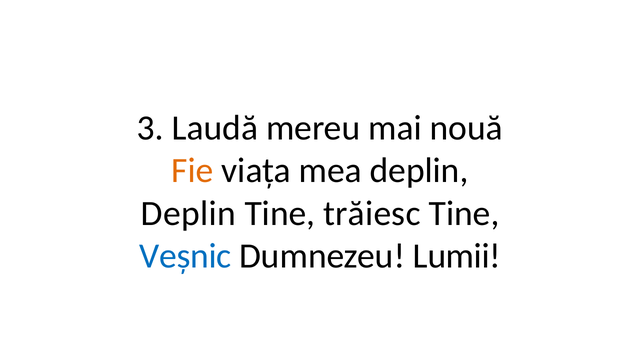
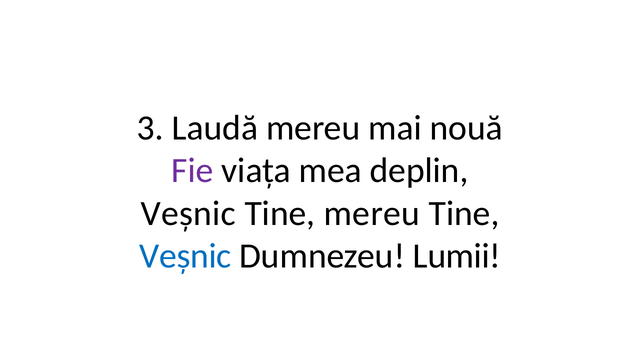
Fie colour: orange -> purple
Deplin at (188, 213): Deplin -> Veșnic
Tine trăiesc: trăiesc -> mereu
